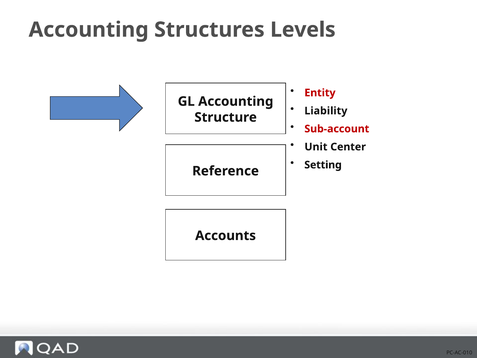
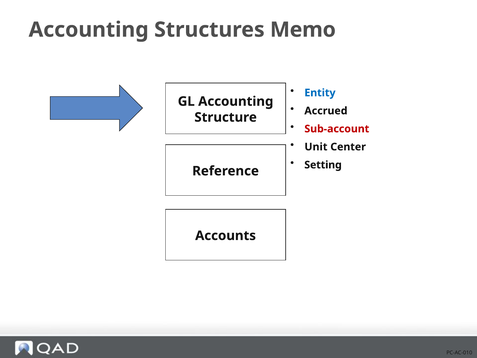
Levels: Levels -> Memo
Entity colour: red -> blue
Liability: Liability -> Accrued
